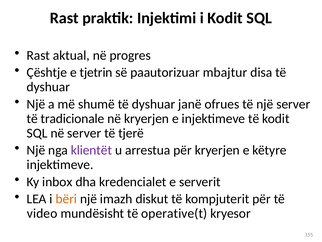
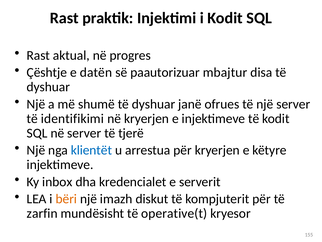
tjetrin: tjetrin -> datën
tradicionale: tradicionale -> identifikimi
klientët colour: purple -> blue
video: video -> zarfin
